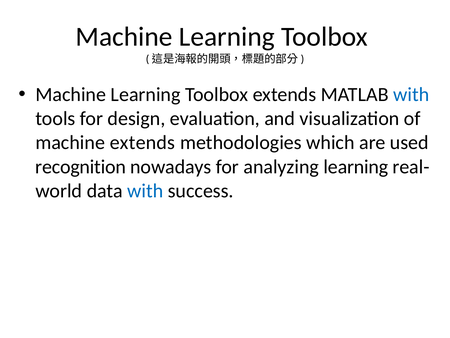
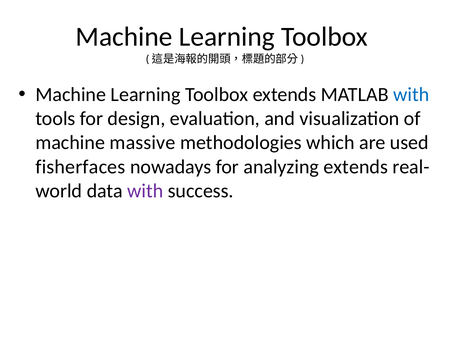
machine extends: extends -> massive
recognition: recognition -> fisherfaces
analyzing learning: learning -> extends
with at (145, 191) colour: blue -> purple
